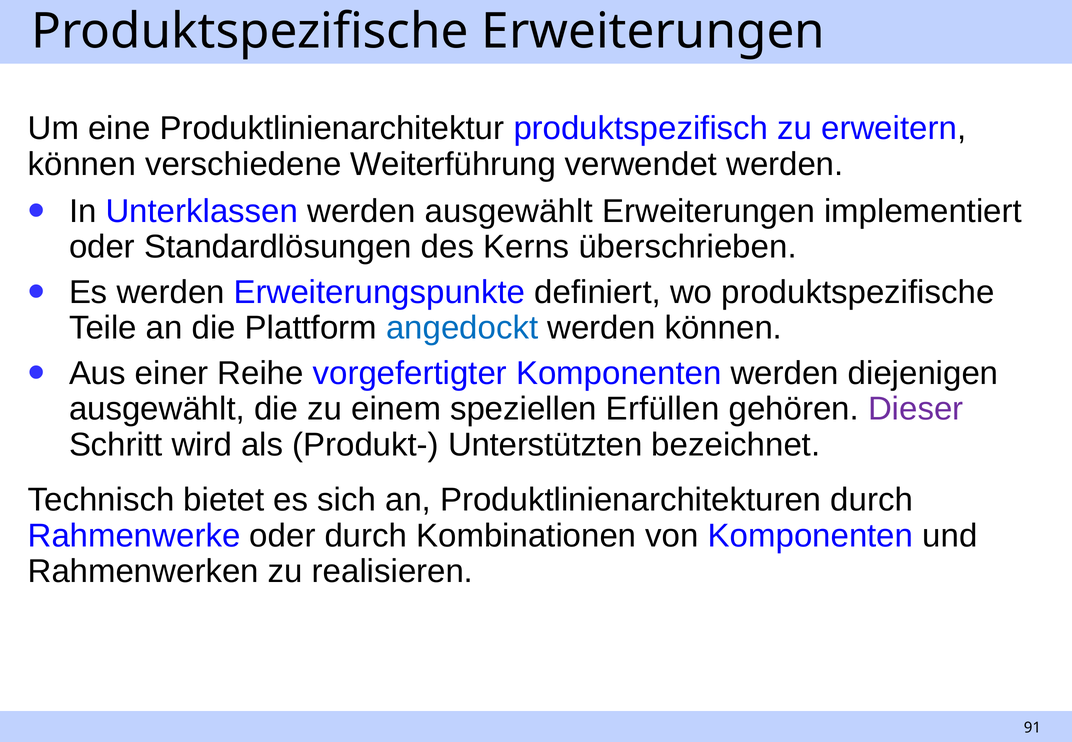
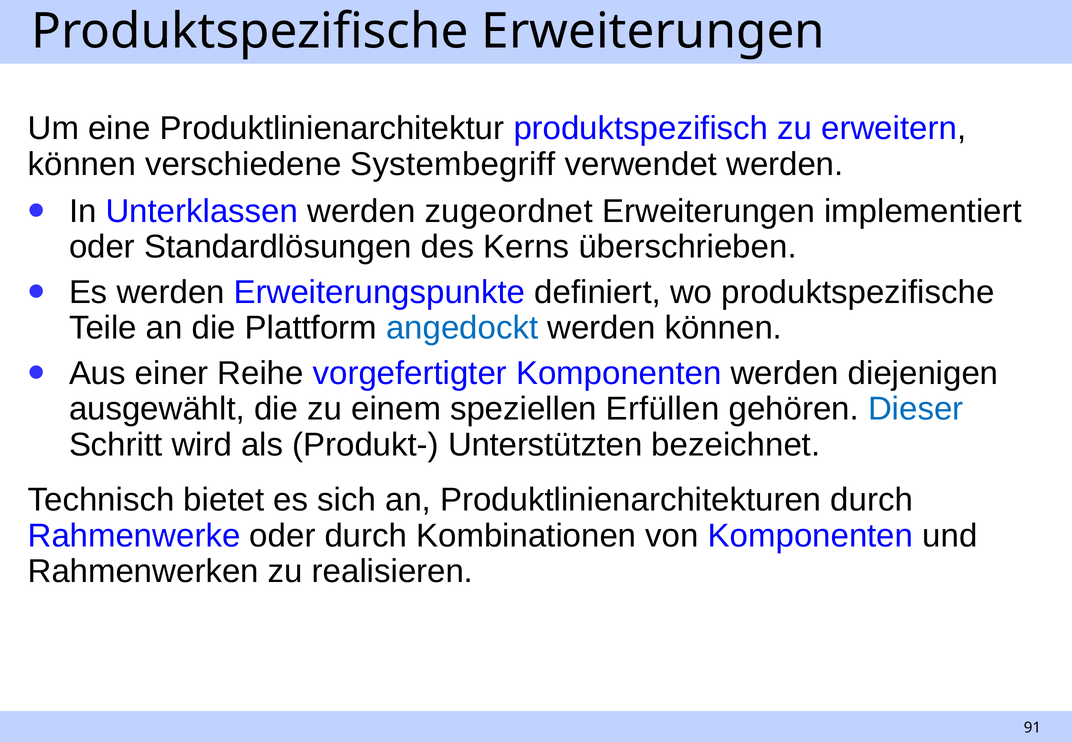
Weiterführung: Weiterführung -> Systembegriff
werden ausgewählt: ausgewählt -> zugeordnet
Dieser colour: purple -> blue
